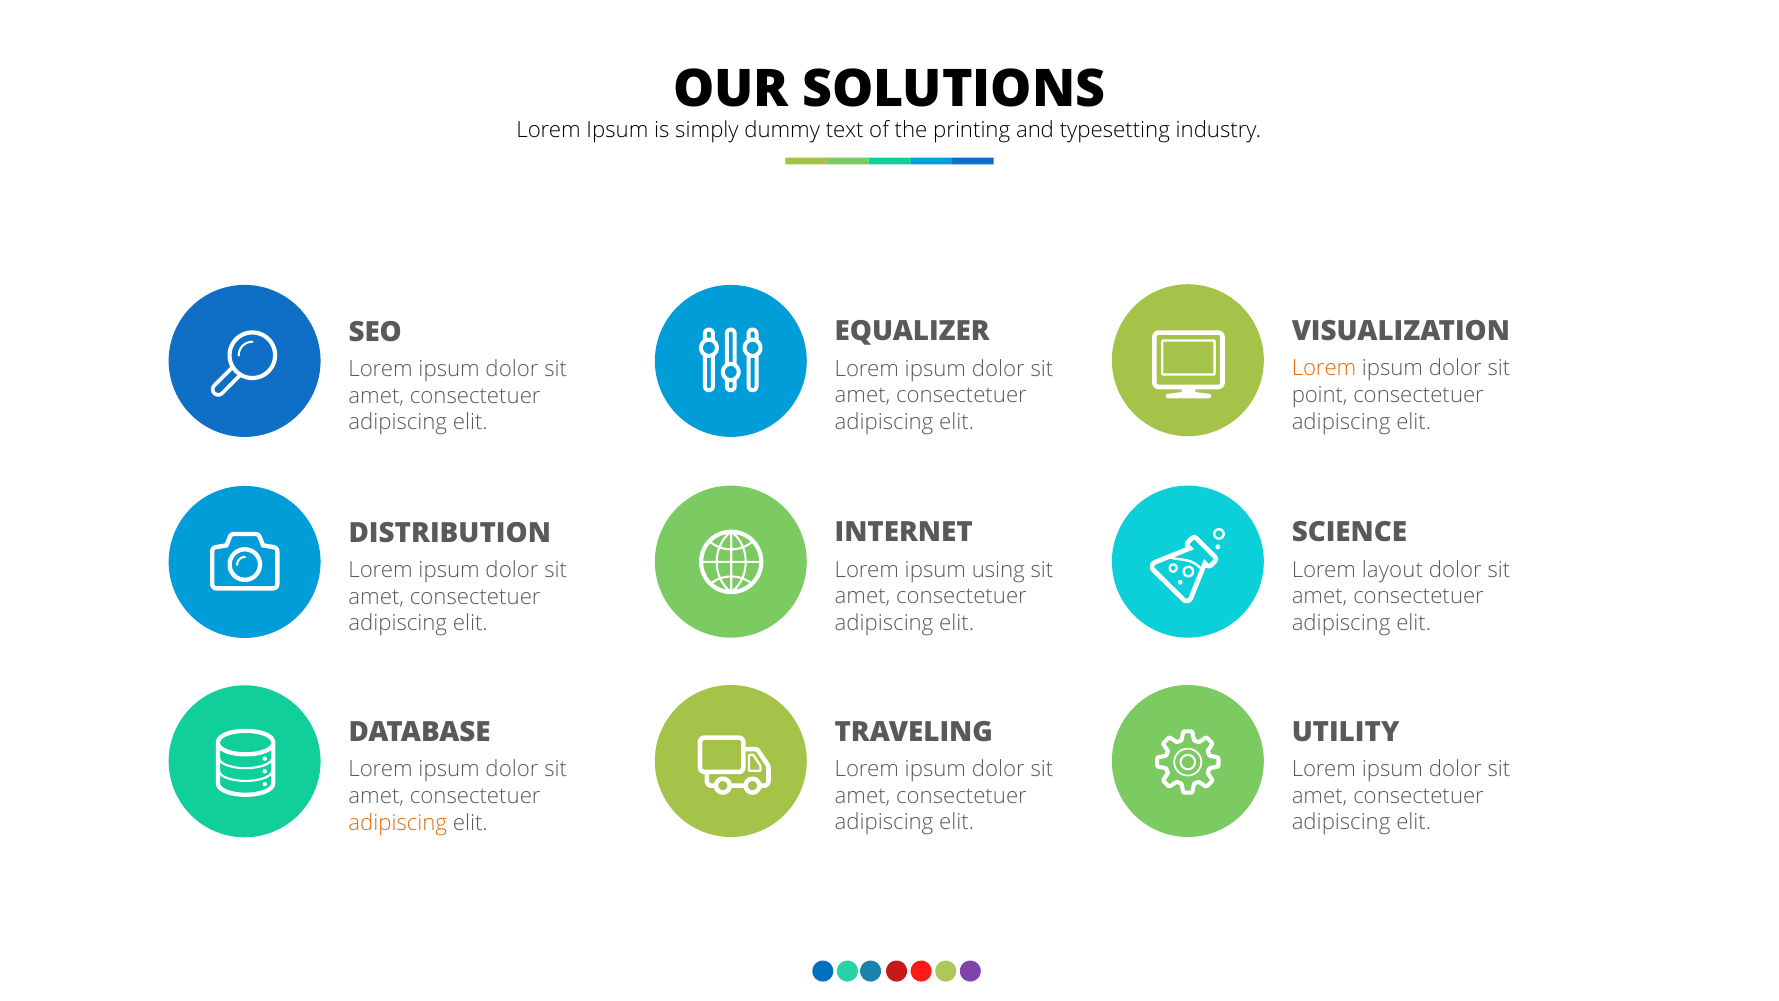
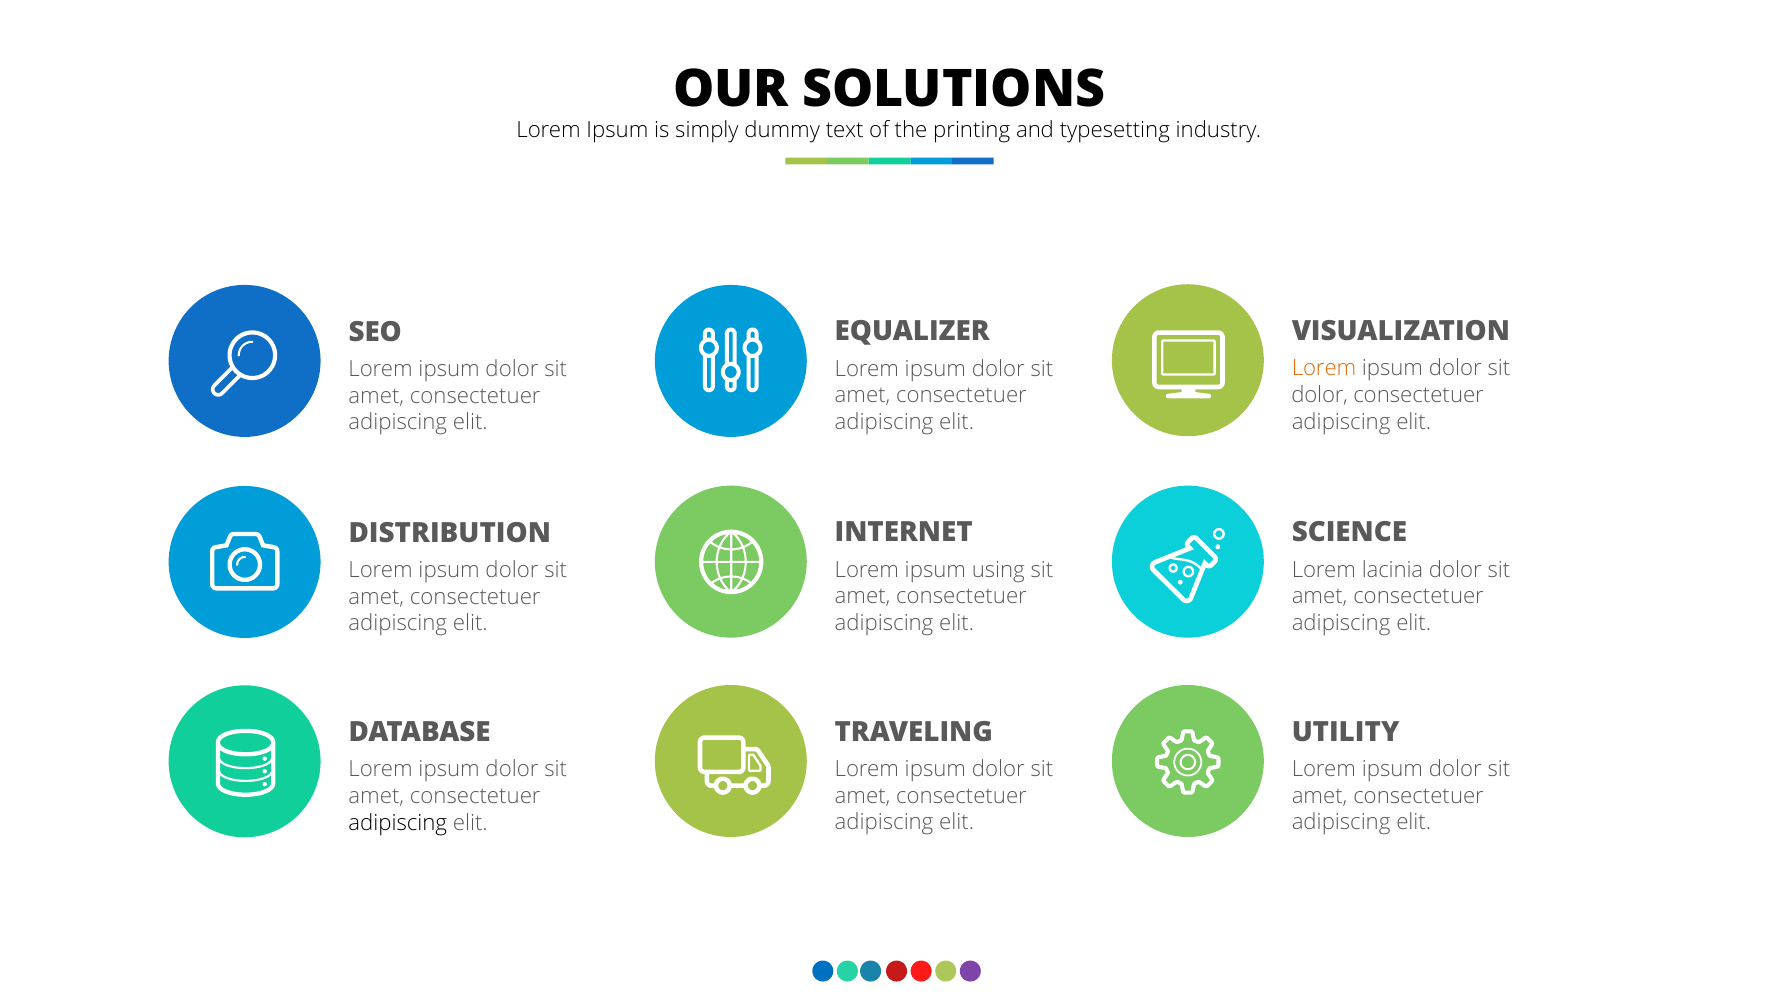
point at (1320, 395): point -> dolor
layout: layout -> lacinia
adipiscing at (398, 823) colour: orange -> black
